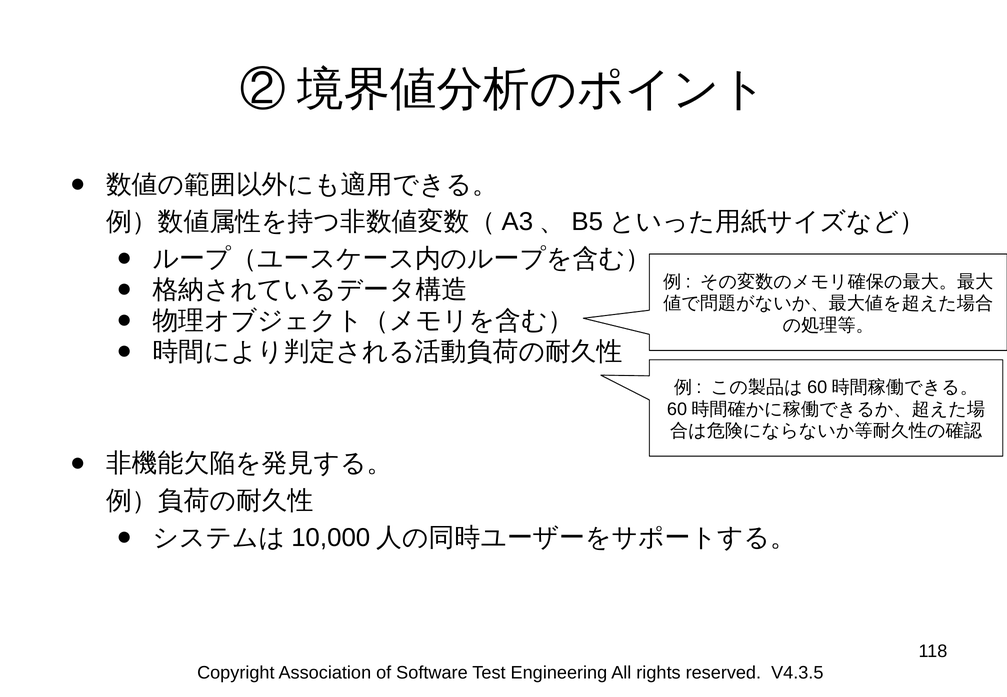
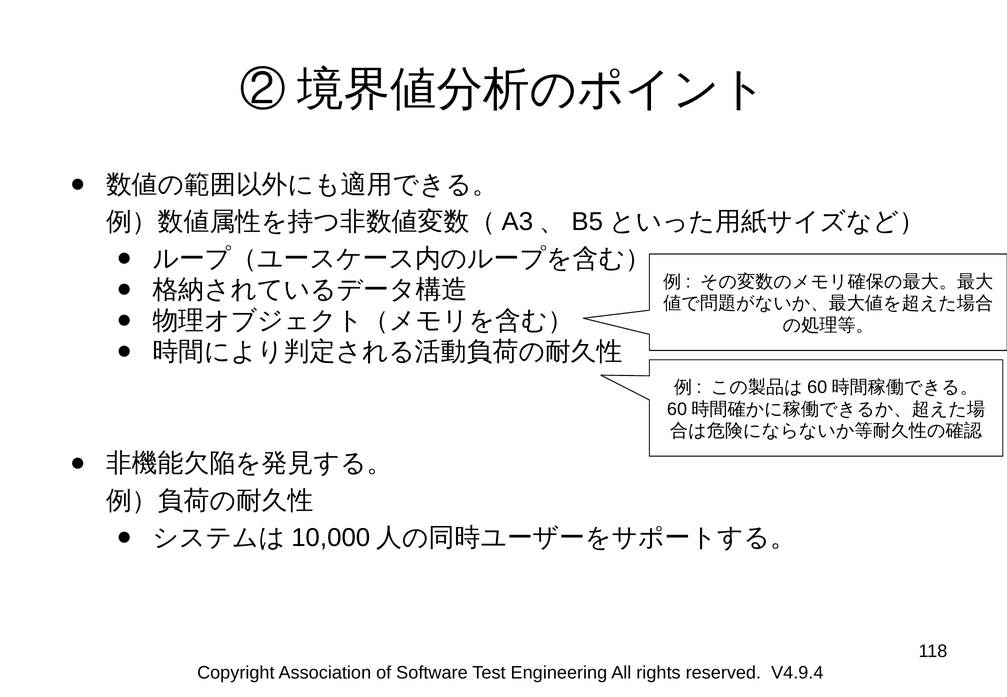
V4.3.5: V4.3.5 -> V4.9.4
